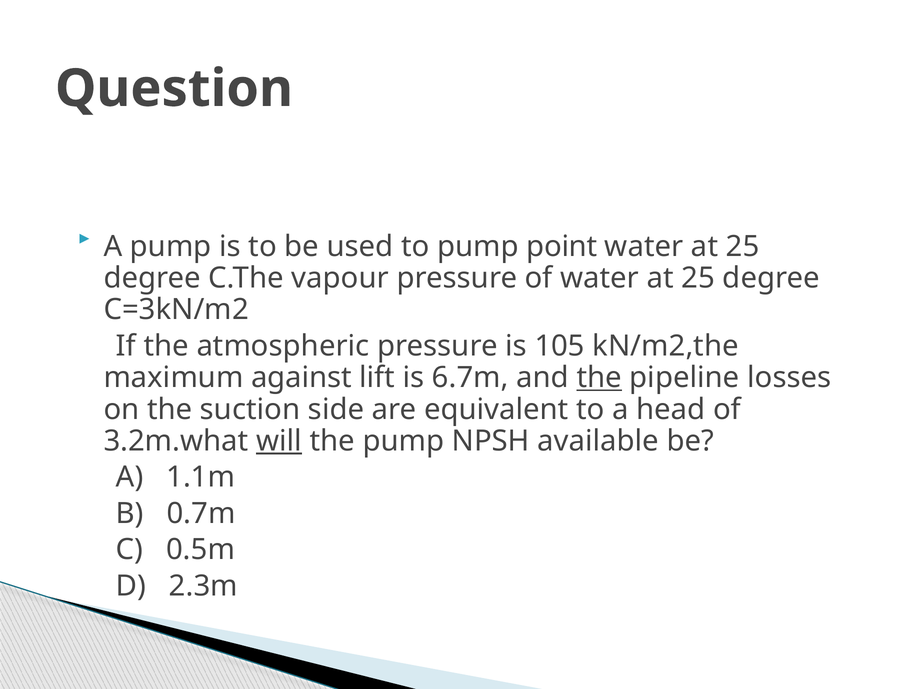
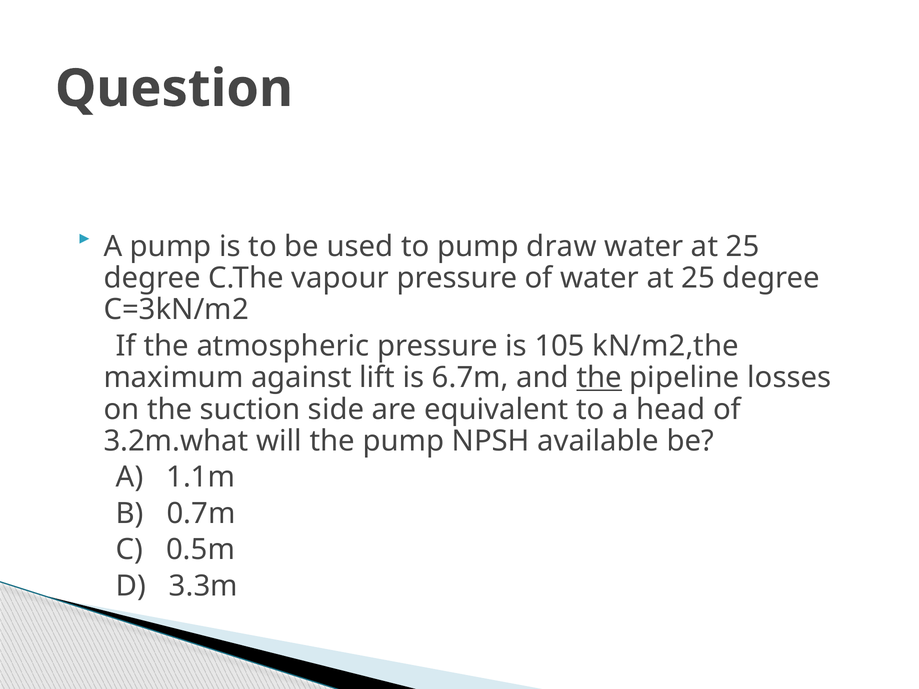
point: point -> draw
will underline: present -> none
2.3m: 2.3m -> 3.3m
